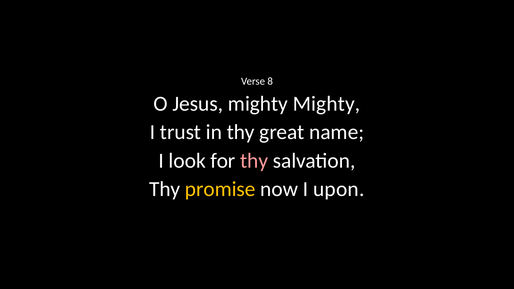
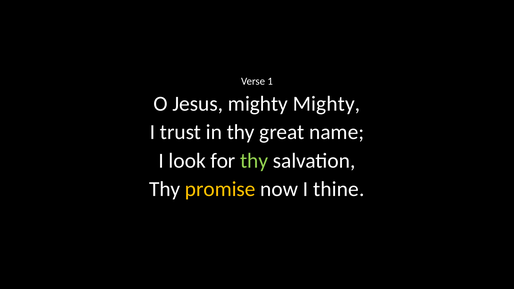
8: 8 -> 1
thy at (254, 161) colour: pink -> light green
upon: upon -> thine
